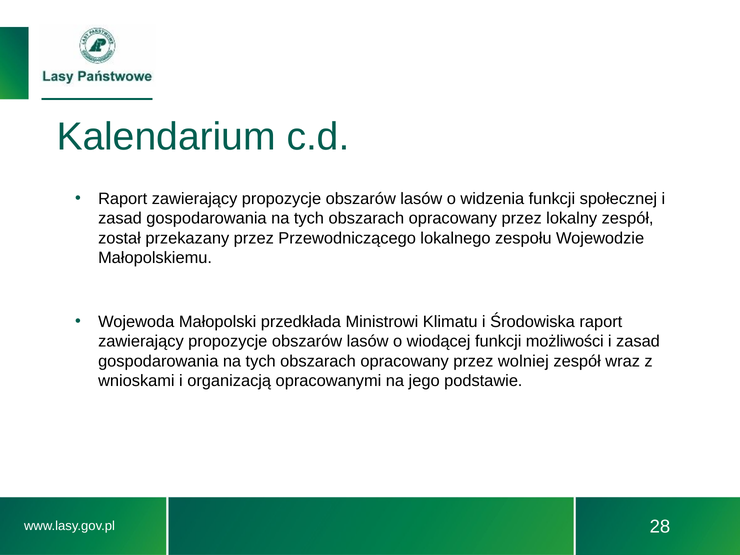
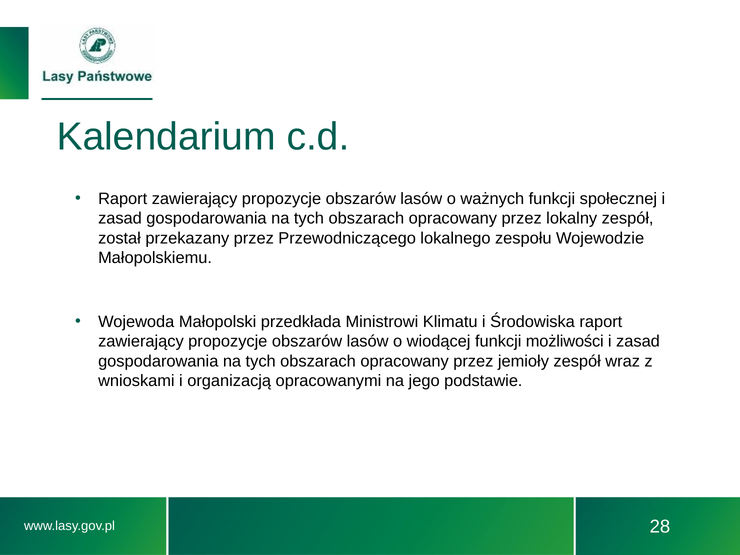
widzenia: widzenia -> ważnych
wolniej: wolniej -> jemioły
